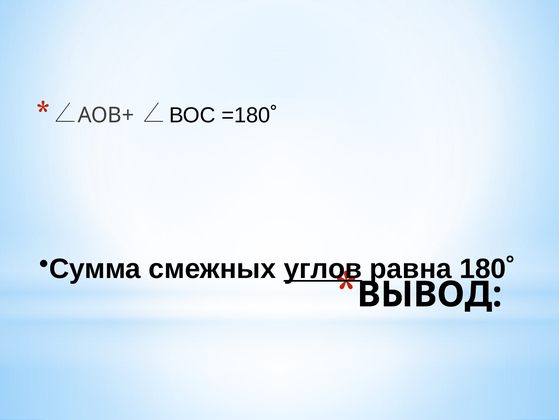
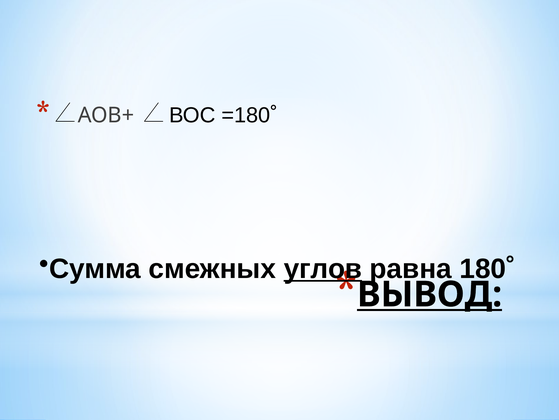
ВЫВОД underline: none -> present
